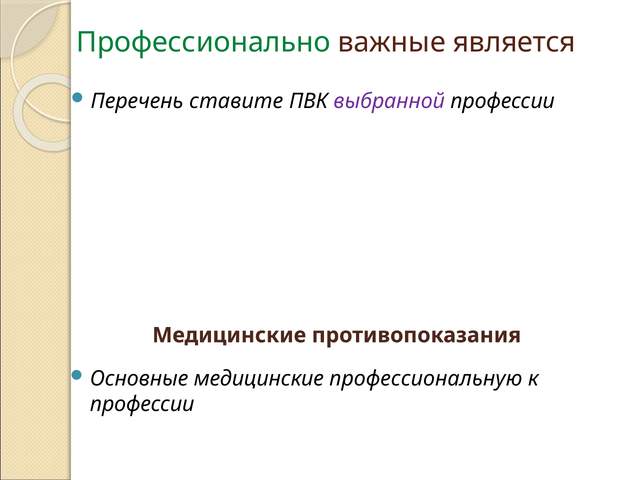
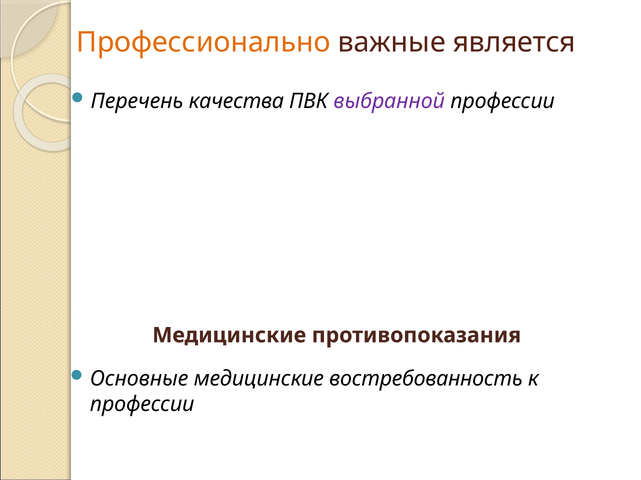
Профессионально colour: green -> orange
ставите: ставите -> качества
профессиональную: профессиональную -> востребованность
